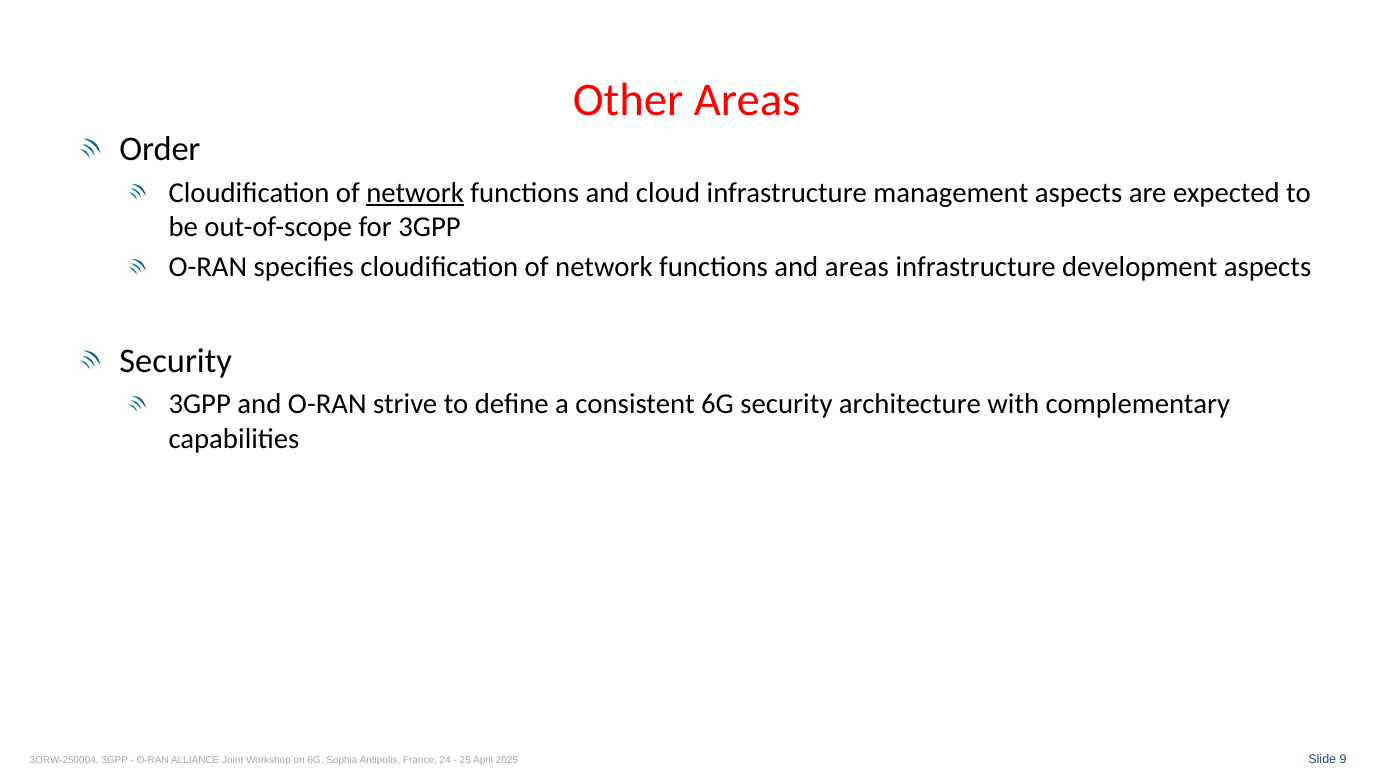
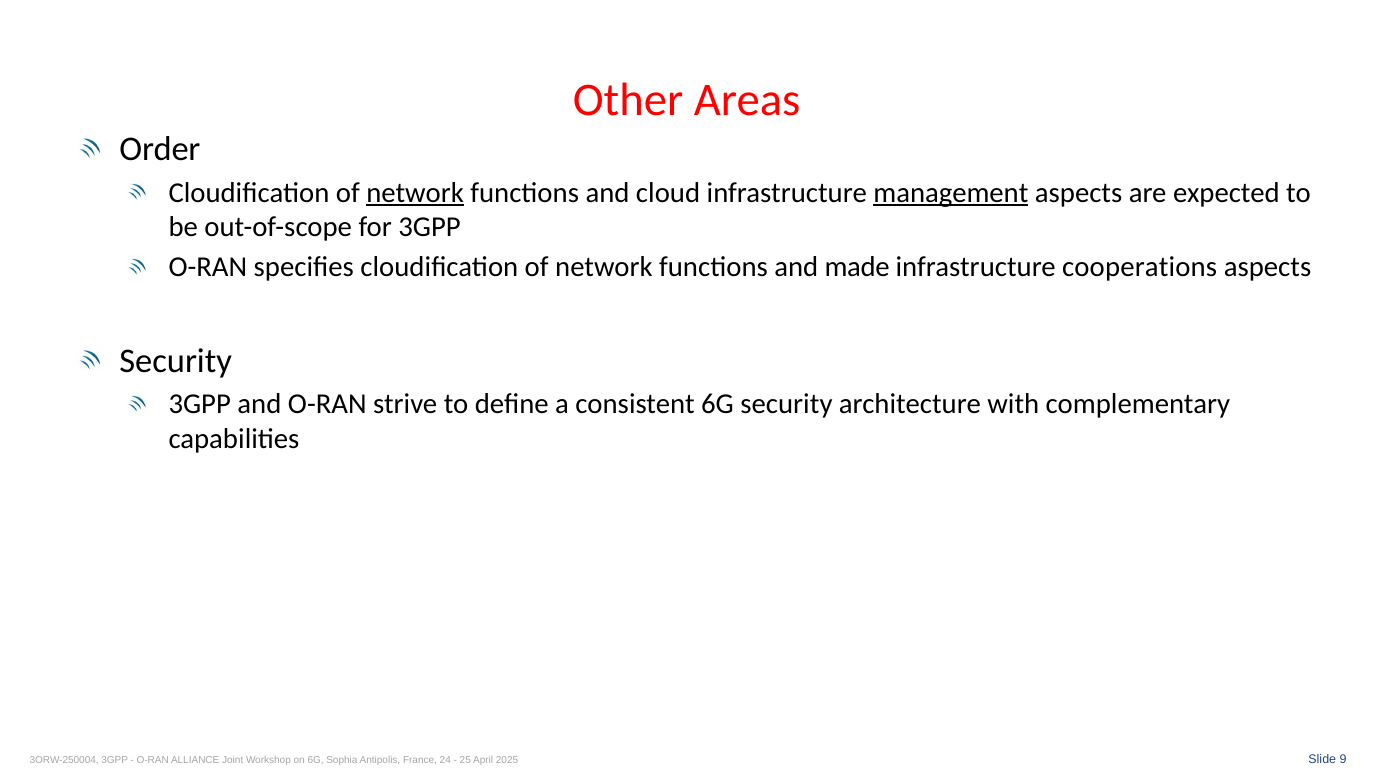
management underline: none -> present
and areas: areas -> made
development: development -> cooperations
